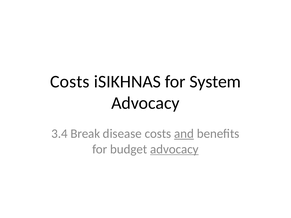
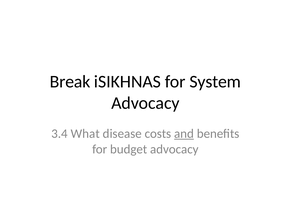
Costs at (70, 82): Costs -> Break
Break: Break -> What
advocacy at (174, 149) underline: present -> none
